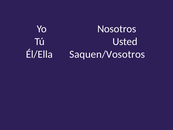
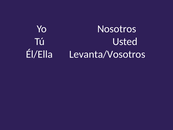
Saquen/Vosotros: Saquen/Vosotros -> Levanta/Vosotros
